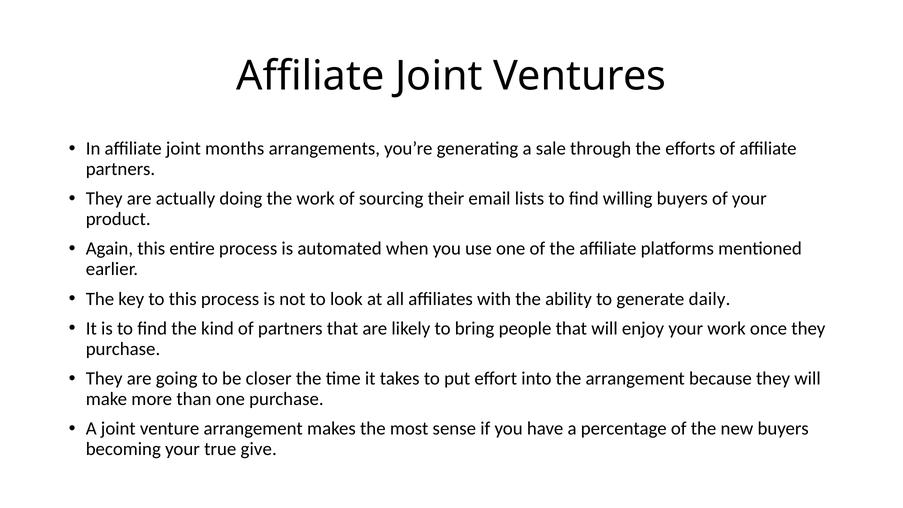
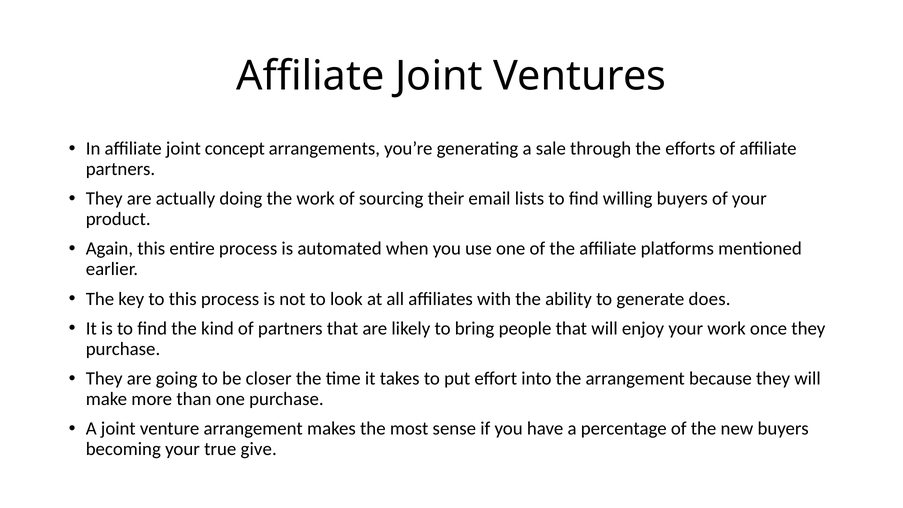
months: months -> concept
daily: daily -> does
